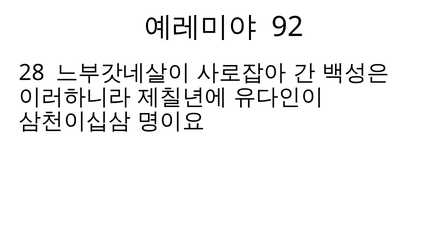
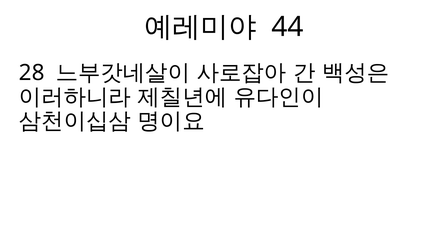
92: 92 -> 44
